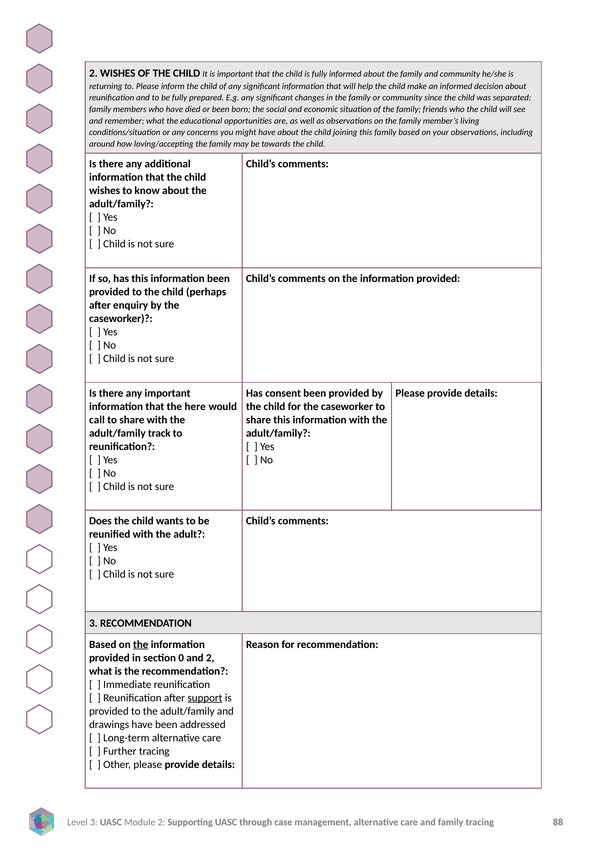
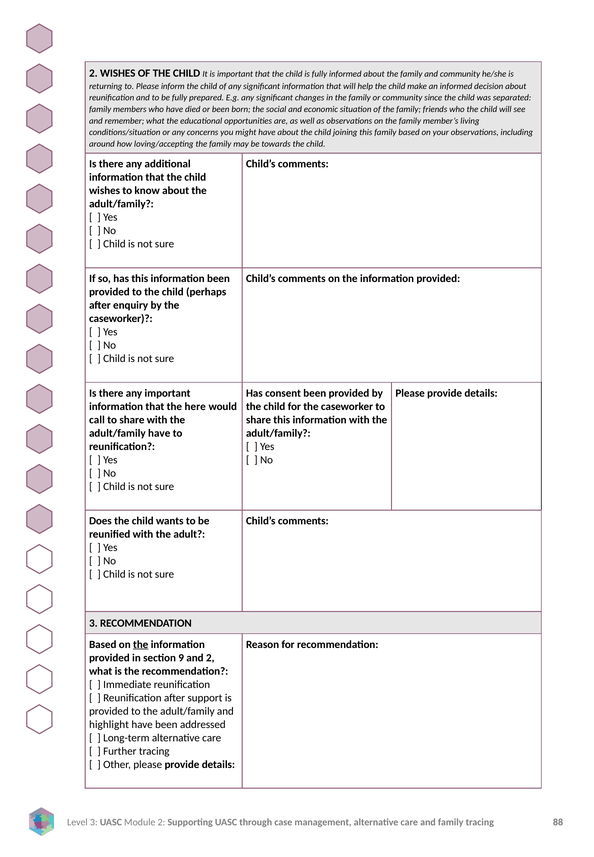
adult/family track: track -> have
0: 0 -> 9
support underline: present -> none
drawings: drawings -> highlight
